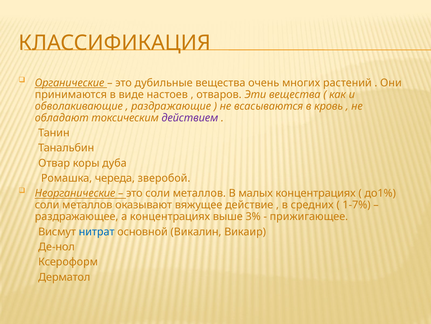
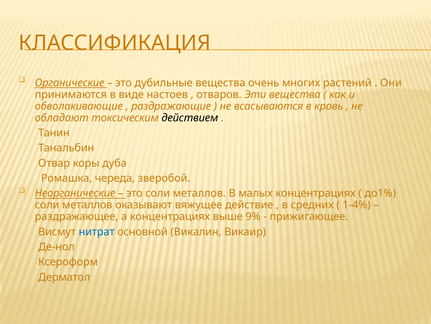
действием colour: purple -> black
1-7%: 1-7% -> 1-4%
3%: 3% -> 9%
